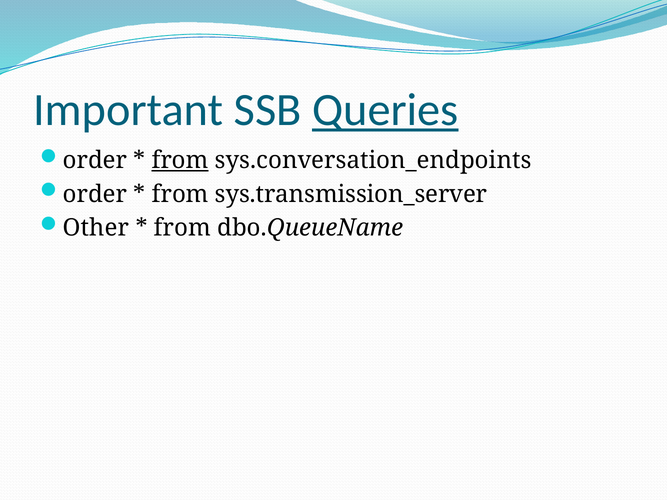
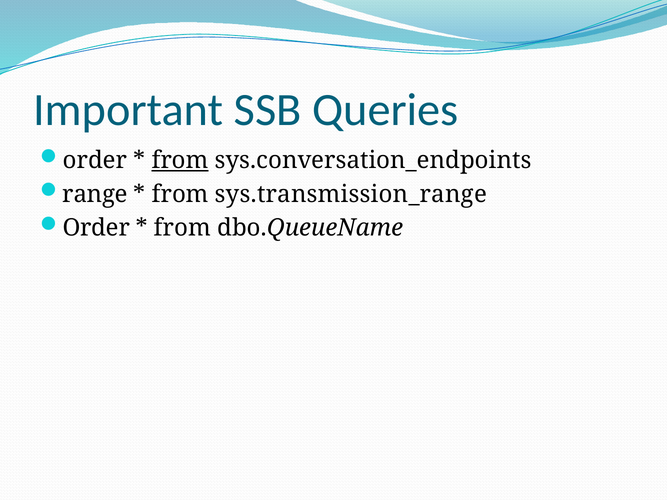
Queries underline: present -> none
order at (95, 194): order -> range
sys.transmission_server: sys.transmission_server -> sys.transmission_range
Other at (96, 228): Other -> Order
